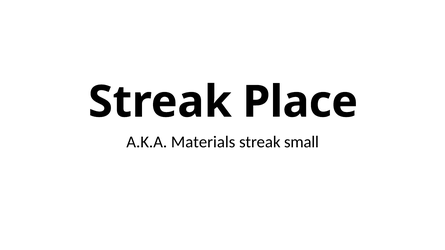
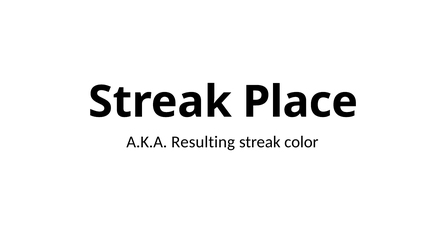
Materials: Materials -> Resulting
small: small -> color
